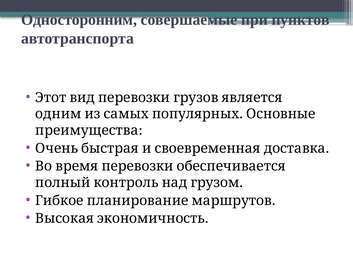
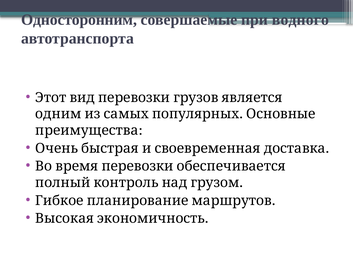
пунктов: пунктов -> водного
